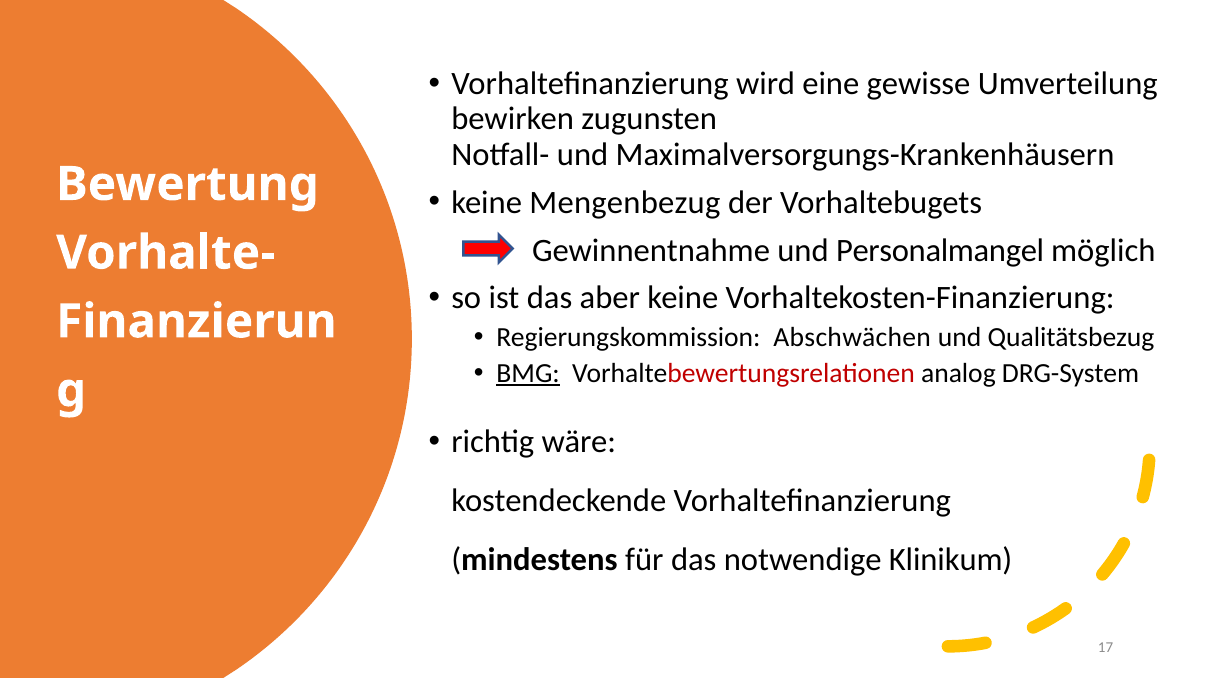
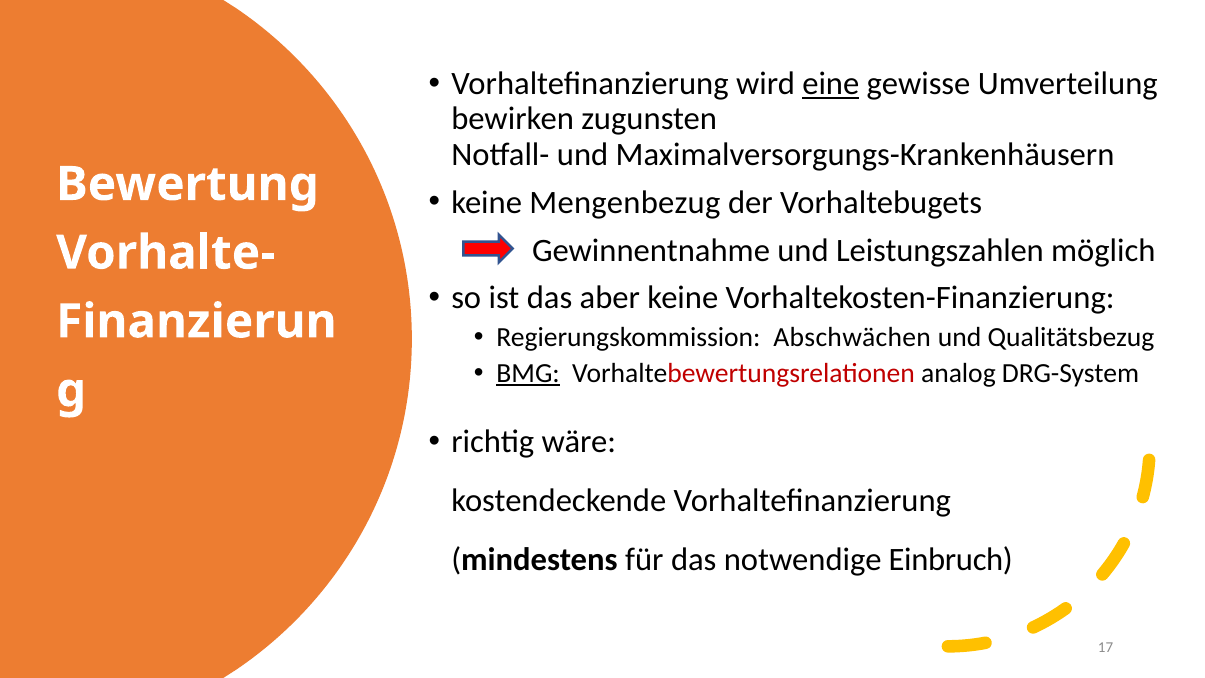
eine underline: none -> present
Personalmangel: Personalmangel -> Leistungszahlen
Klinikum: Klinikum -> Einbruch
